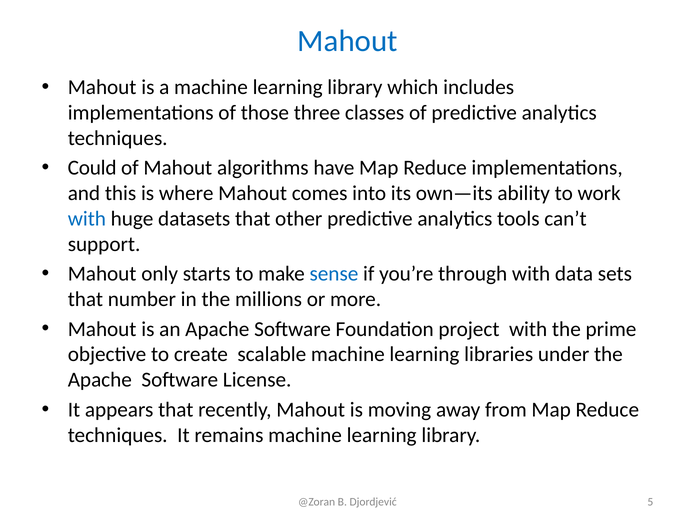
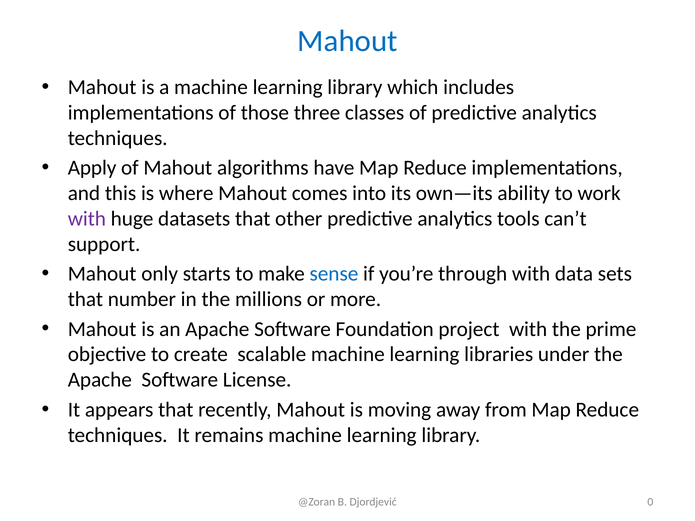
Could: Could -> Apply
with at (87, 219) colour: blue -> purple
5: 5 -> 0
